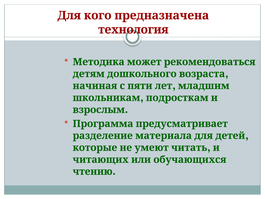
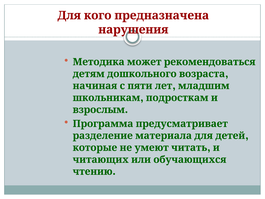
технология: технология -> нарушения
